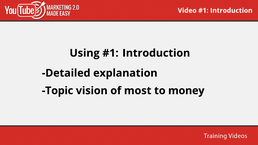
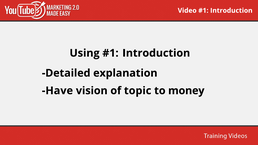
Topic: Topic -> Have
most: most -> topic
